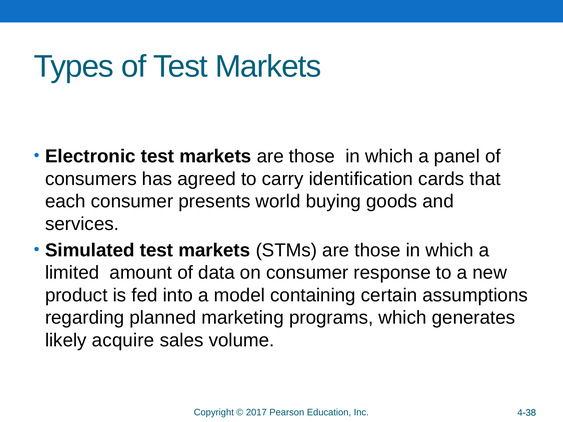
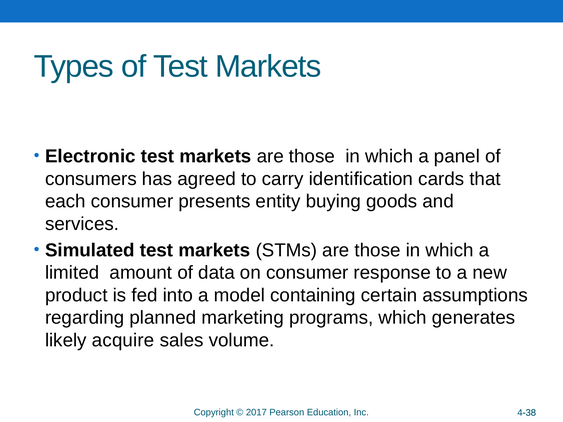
world: world -> entity
